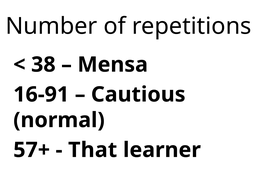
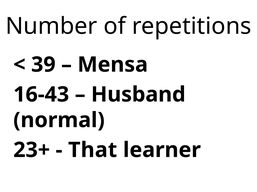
38: 38 -> 39
16-91: 16-91 -> 16-43
Cautious: Cautious -> Husband
57+: 57+ -> 23+
